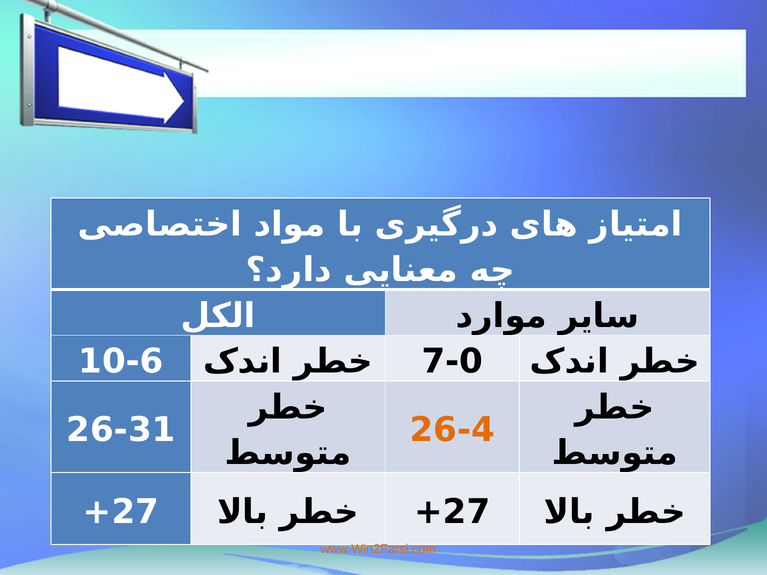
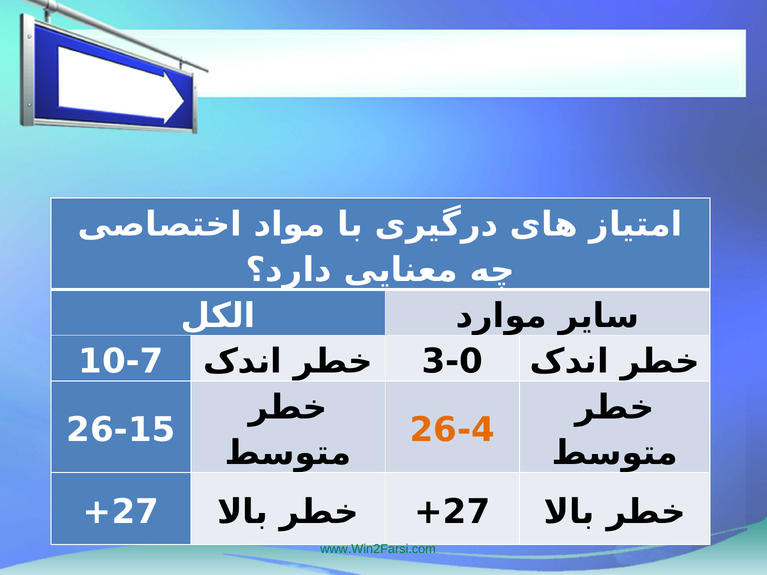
10-6: 10-6 -> 10-7
7-0: 7-0 -> 3-0
26-31: 26-31 -> 26-15
www.Win2Farsi.com colour: orange -> green
